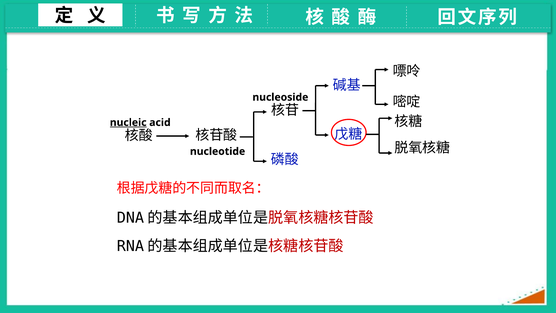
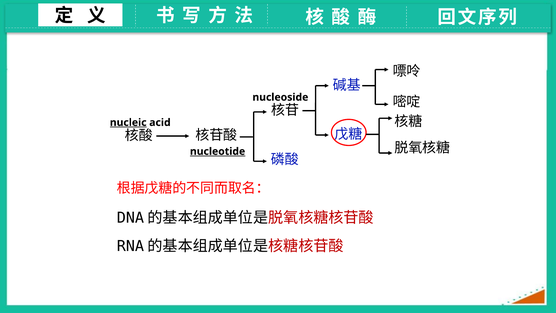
nucleotide underline: none -> present
